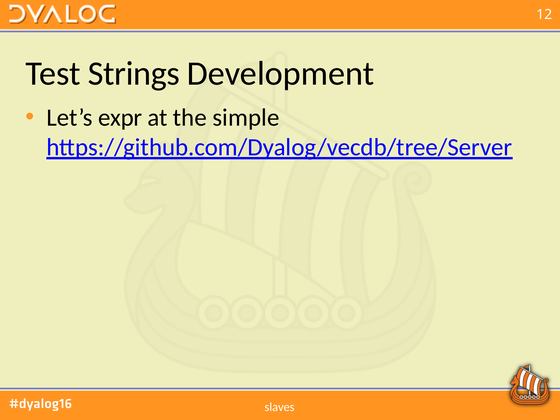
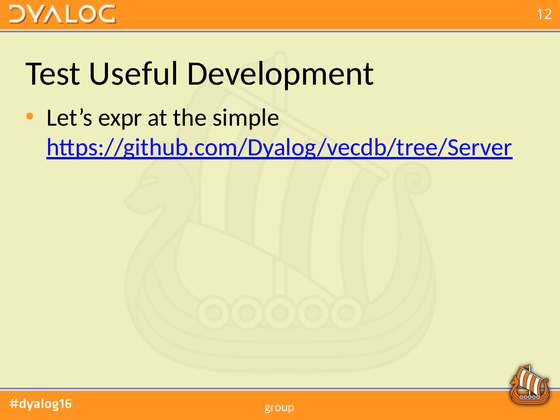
Strings: Strings -> Useful
slaves: slaves -> group
